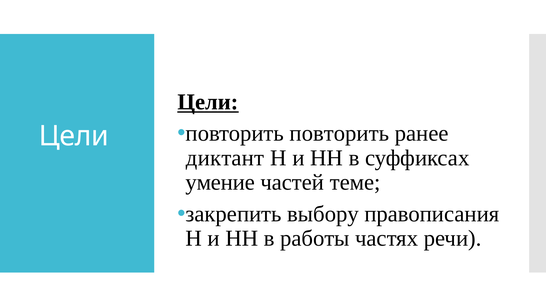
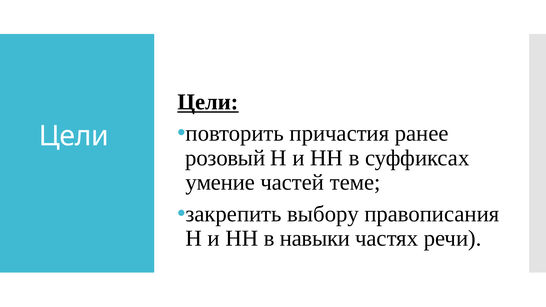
повторить повторить: повторить -> причастия
диктант: диктант -> розовый
работы: работы -> навыки
